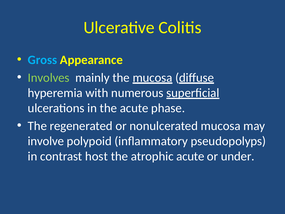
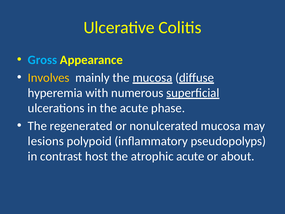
Involves colour: light green -> yellow
involve: involve -> lesions
under: under -> about
